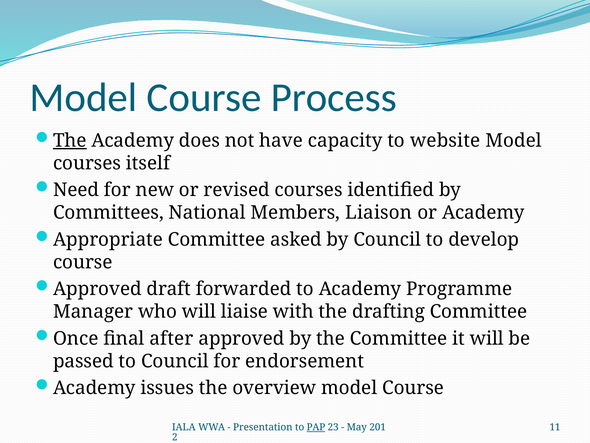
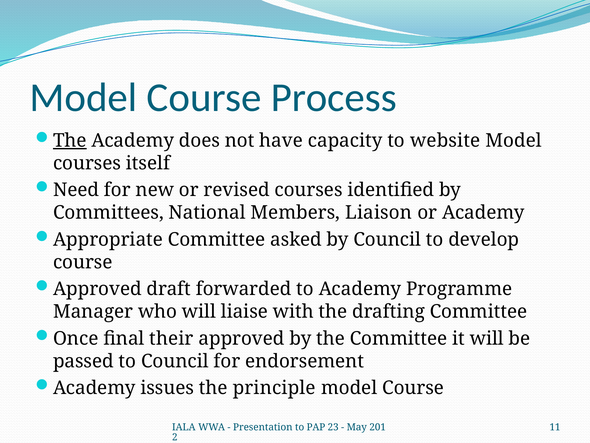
after: after -> their
overview: overview -> principle
PAP underline: present -> none
